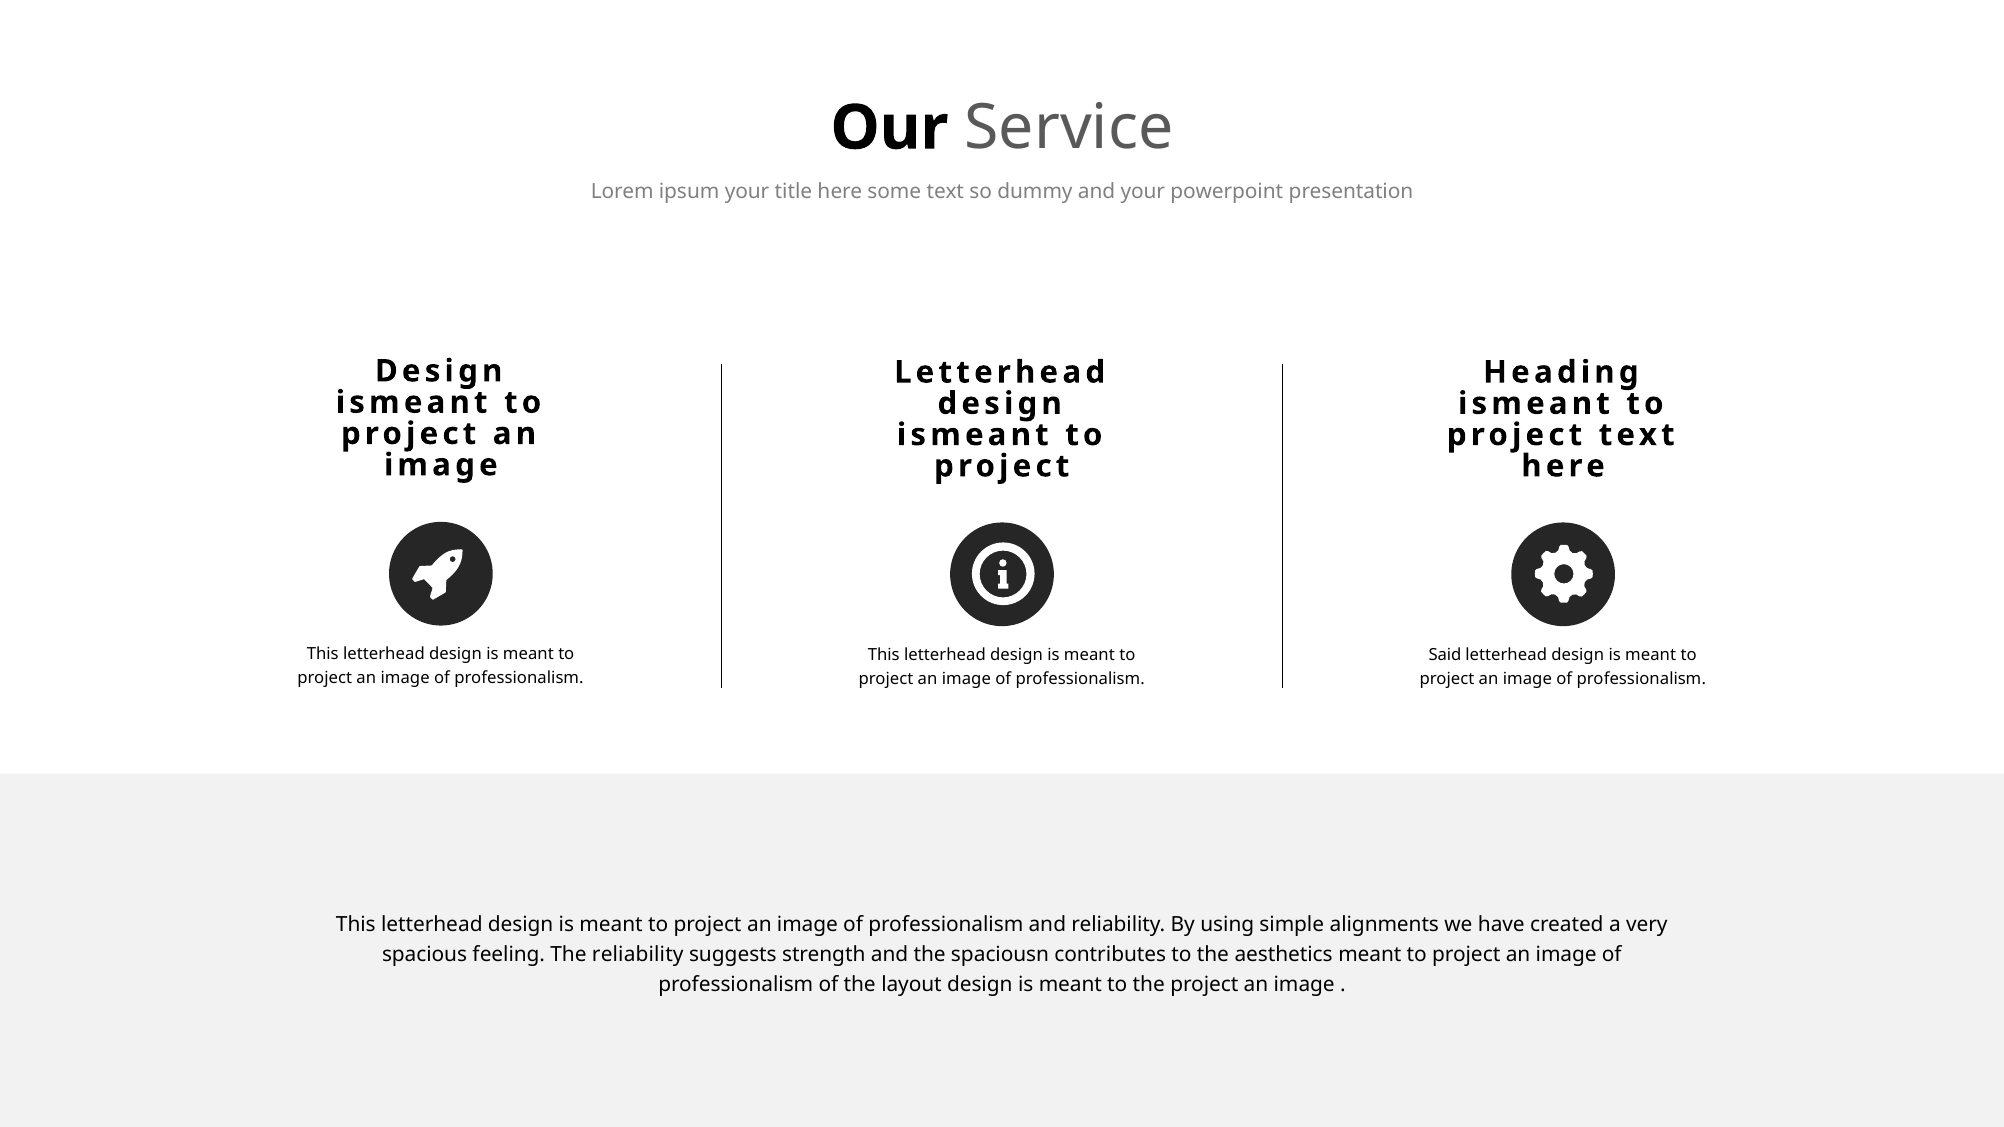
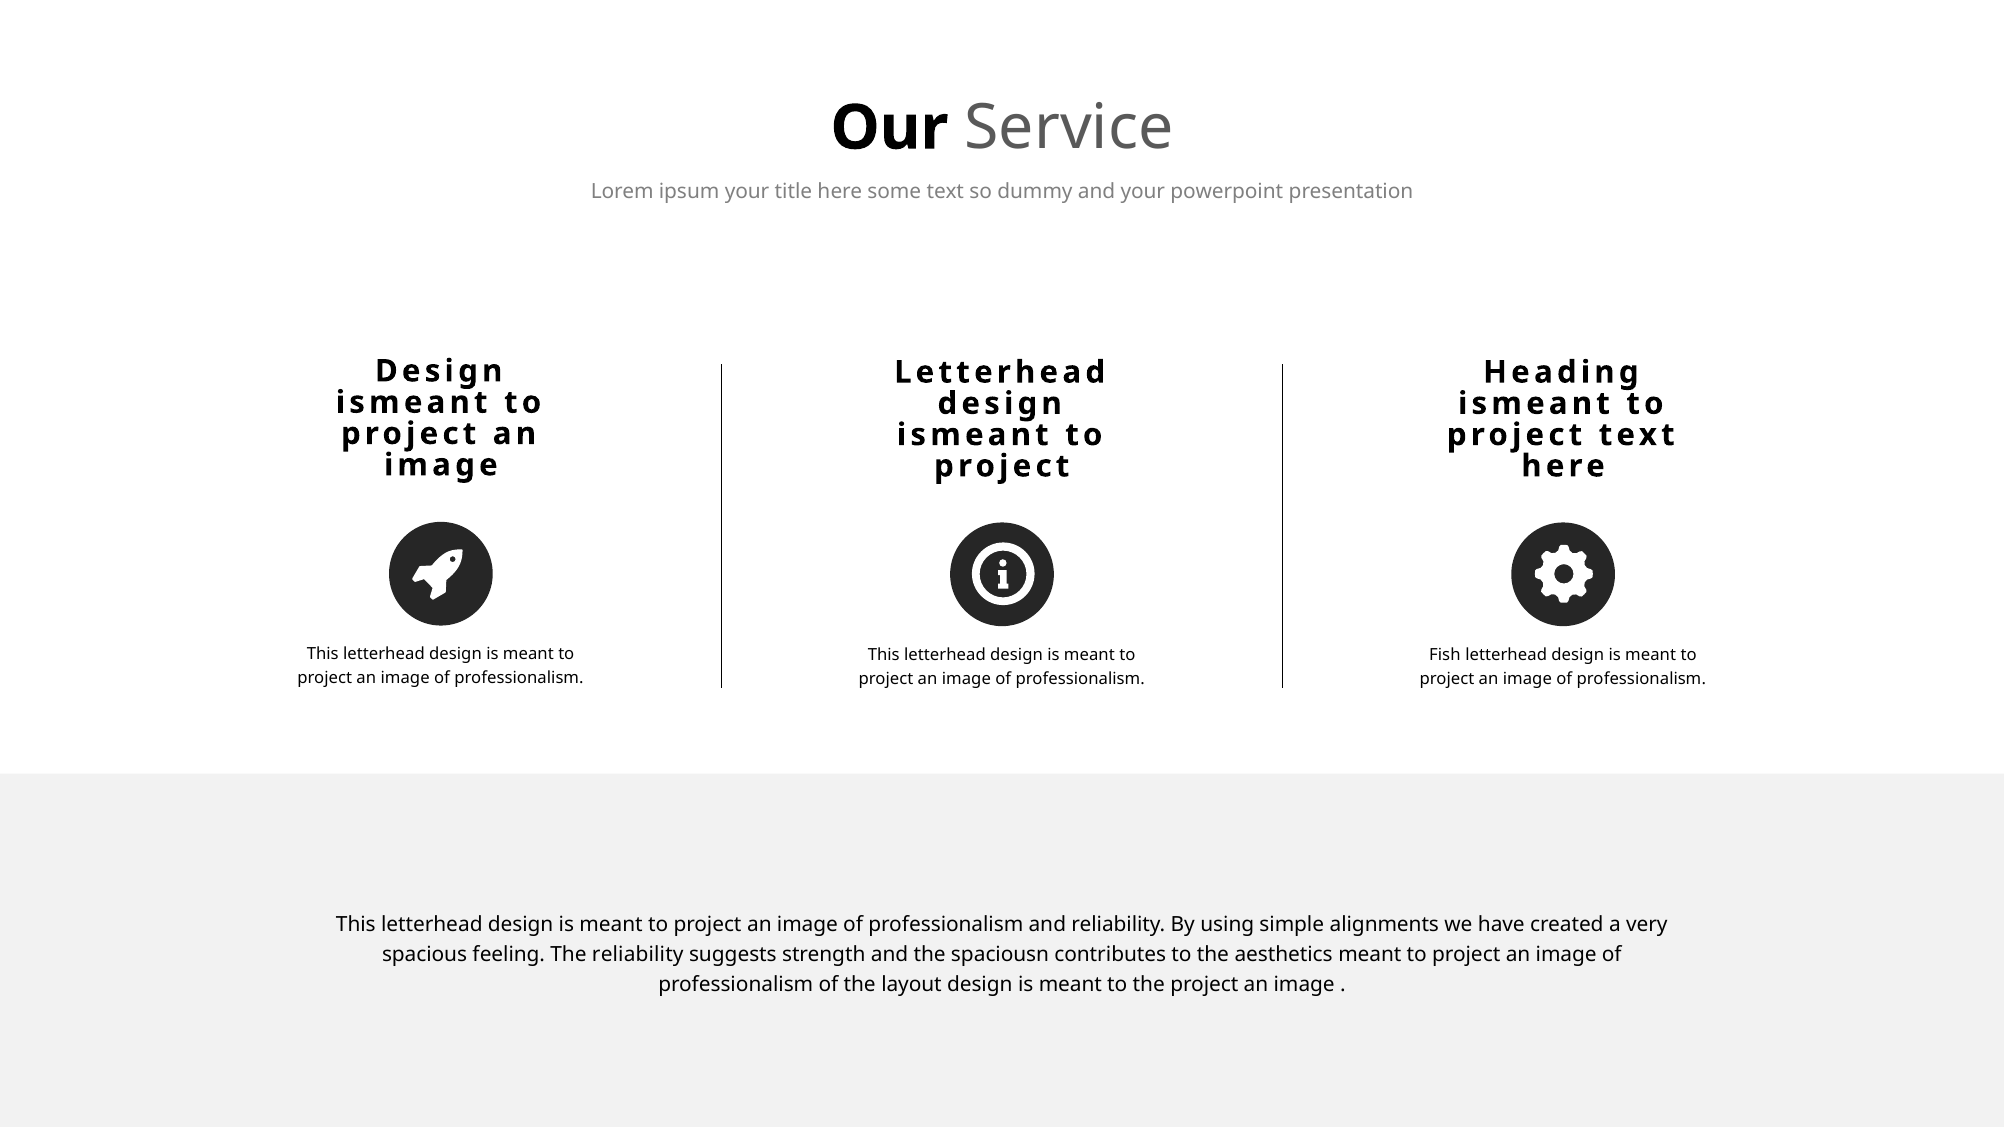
Said: Said -> Fish
